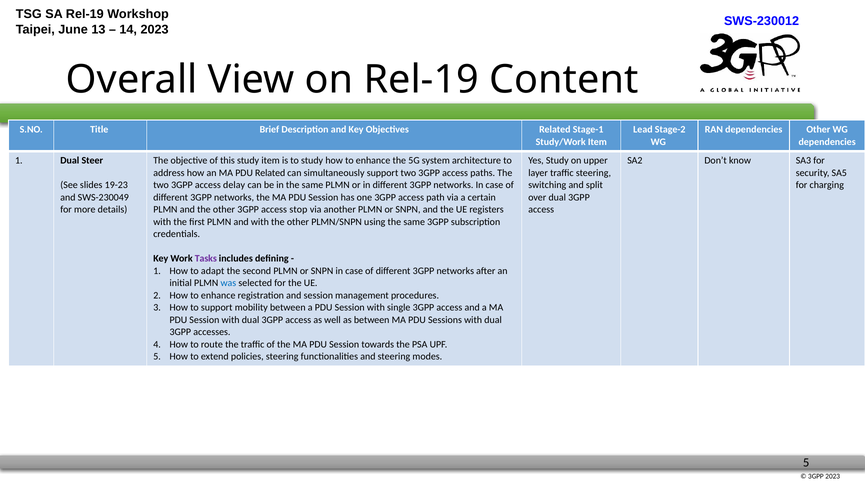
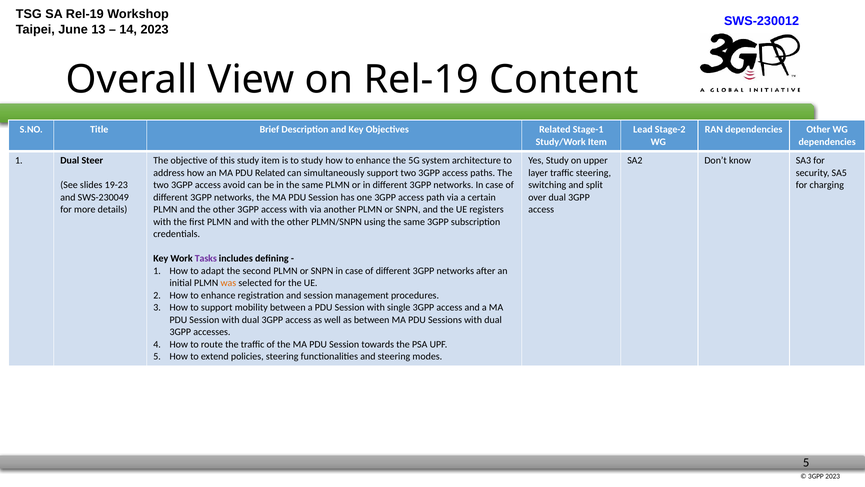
delay: delay -> avoid
access stop: stop -> with
was colour: blue -> orange
